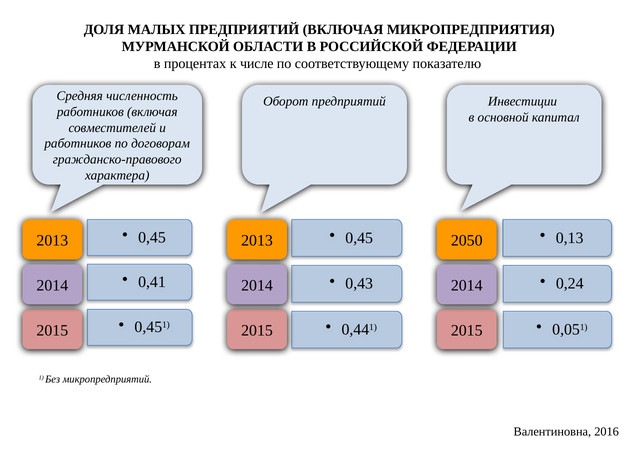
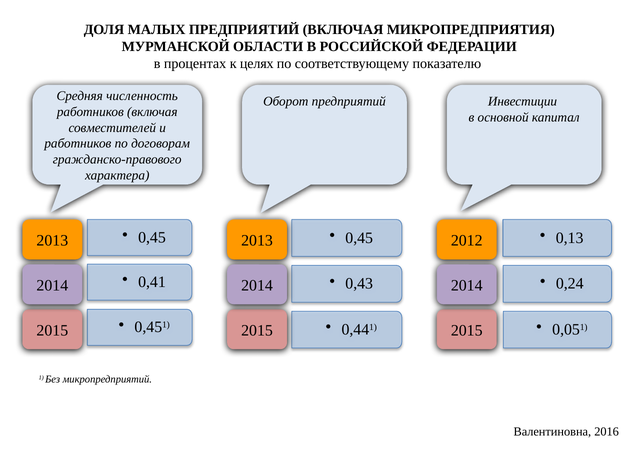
числе: числе -> целях
2050: 2050 -> 2012
